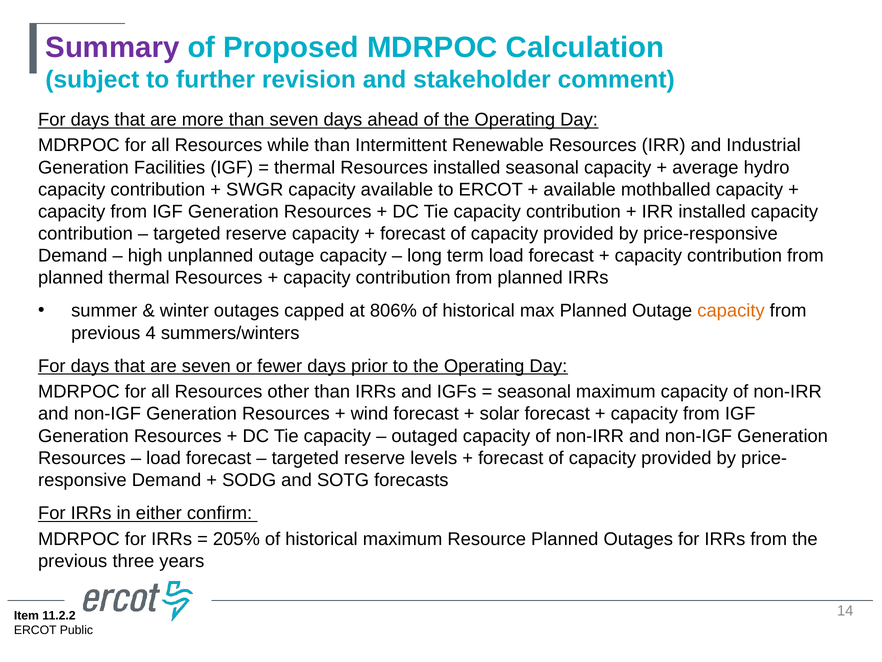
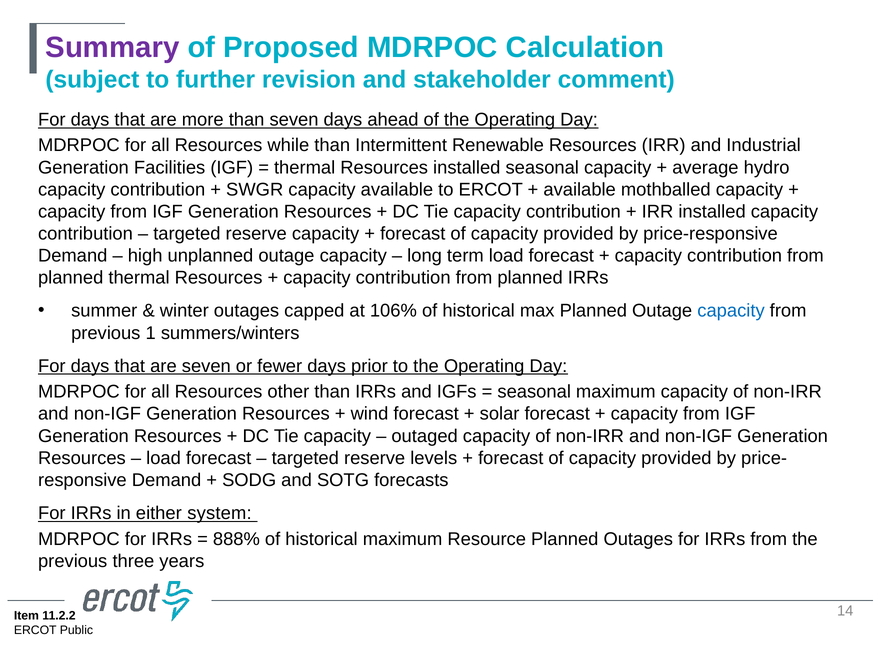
806%: 806% -> 106%
capacity at (731, 311) colour: orange -> blue
4: 4 -> 1
confirm: confirm -> system
205%: 205% -> 888%
